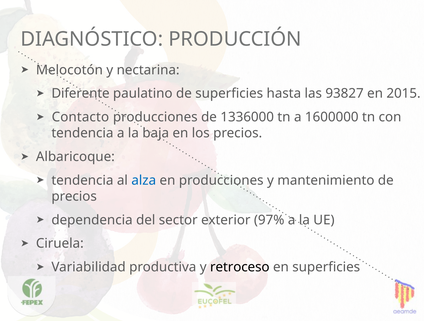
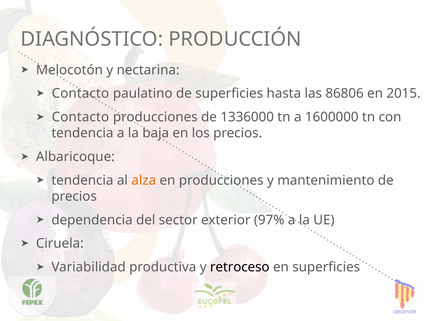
Diferente at (81, 94): Diferente -> Contacto
93827: 93827 -> 86806
alza colour: blue -> orange
